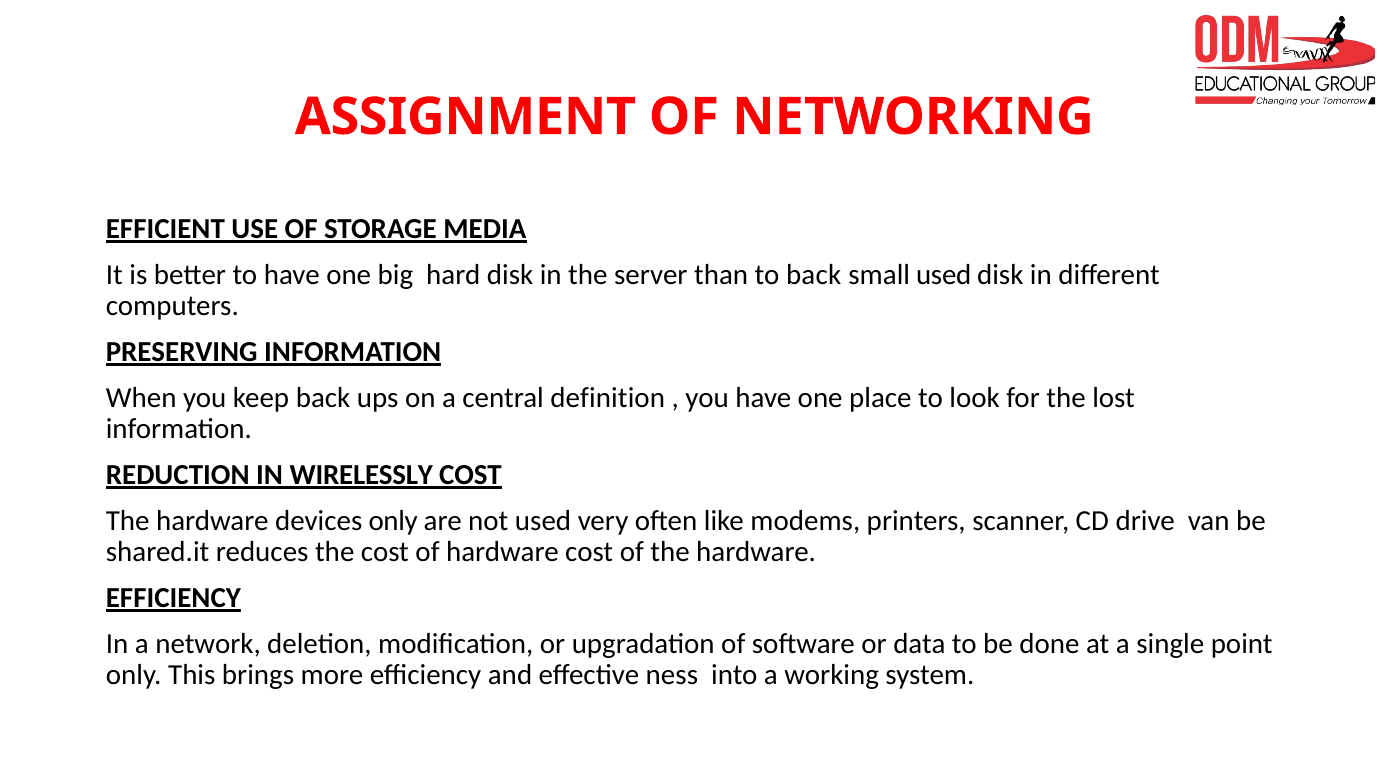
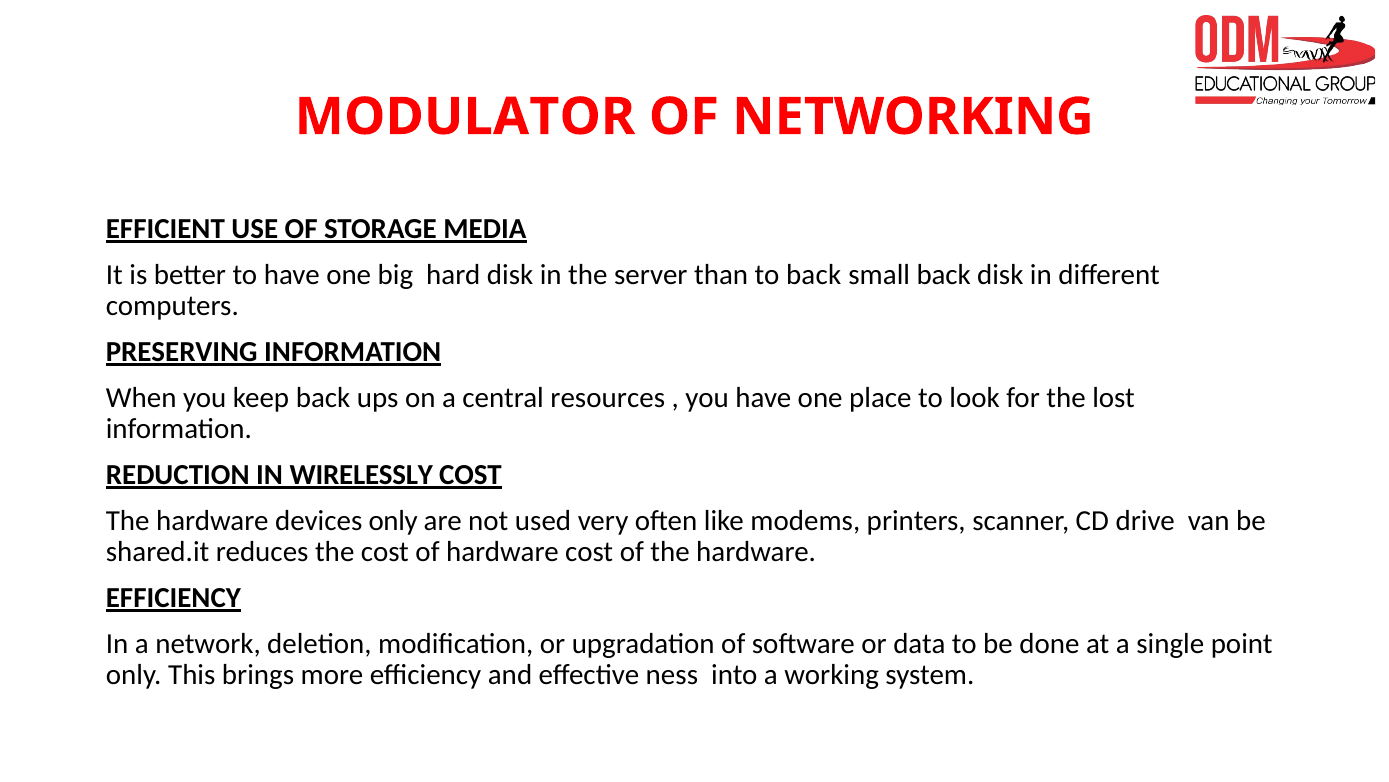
ASSIGNMENT: ASSIGNMENT -> MODULATOR
small used: used -> back
definition: definition -> resources
